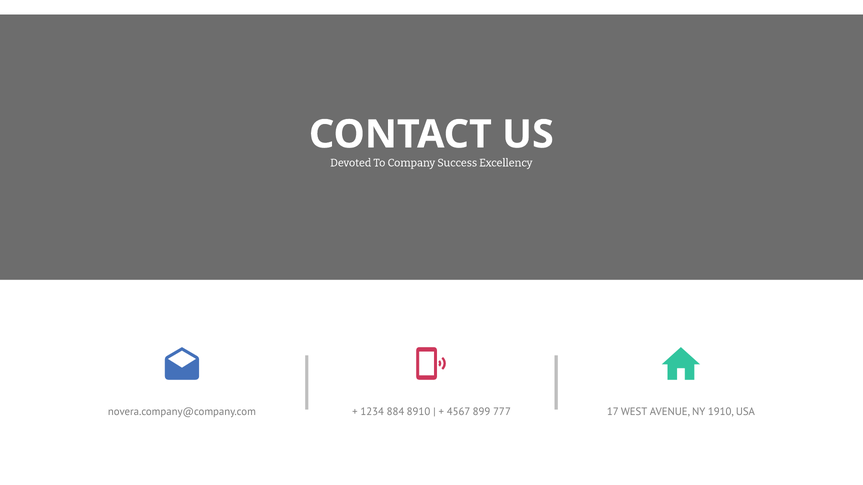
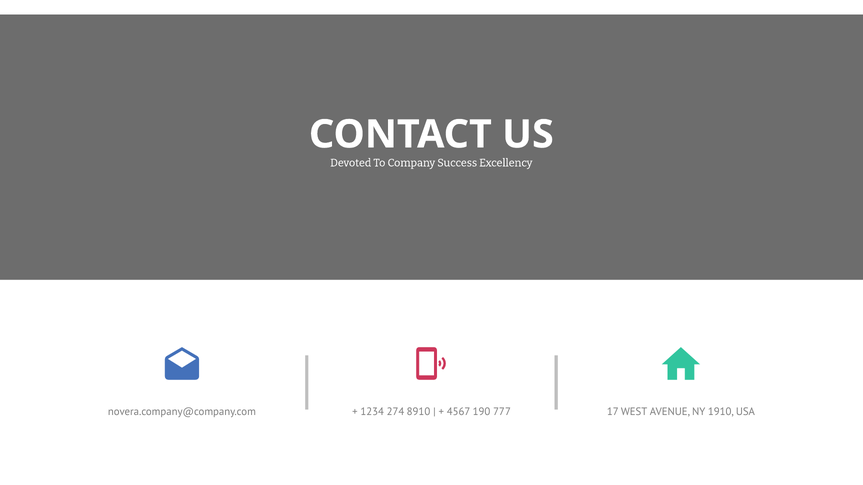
884: 884 -> 274
899: 899 -> 190
